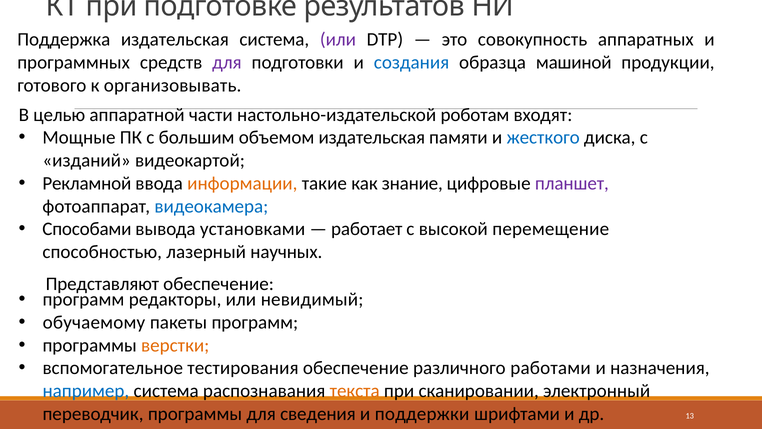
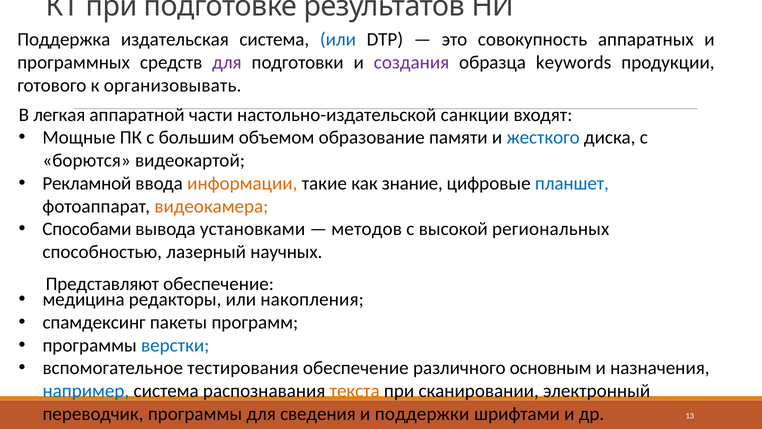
или at (338, 39) colour: purple -> blue
создания colour: blue -> purple
машиной: машиной -> keywords
целью: целью -> легкая
роботам: роботам -> санкции
объемом издательская: издательская -> образование
изданий: изданий -> борются
планшет colour: purple -> blue
видеокамера colour: blue -> orange
работает: работает -> методов
перемещение: перемещение -> региональных
программ at (83, 299): программ -> медицина
невидимый: невидимый -> накопления
обучаемому: обучаемому -> спамдексинг
верстки colour: orange -> blue
работами: работами -> основным
